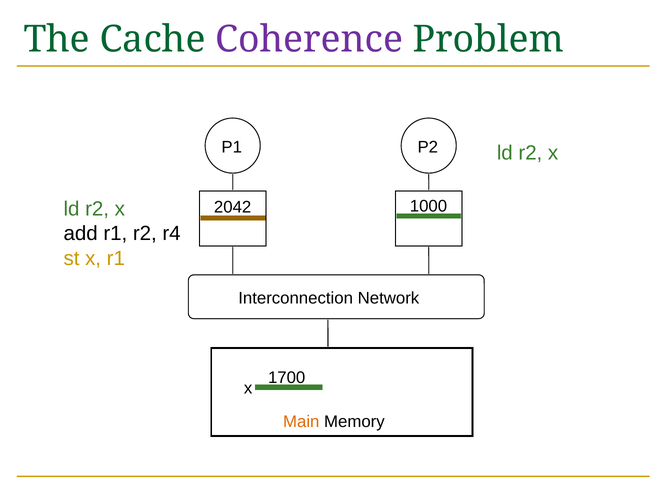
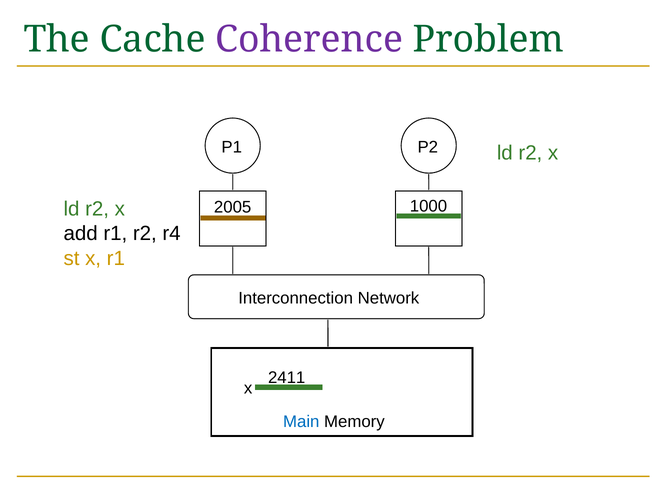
2042: 2042 -> 2005
1700: 1700 -> 2411
Main colour: orange -> blue
